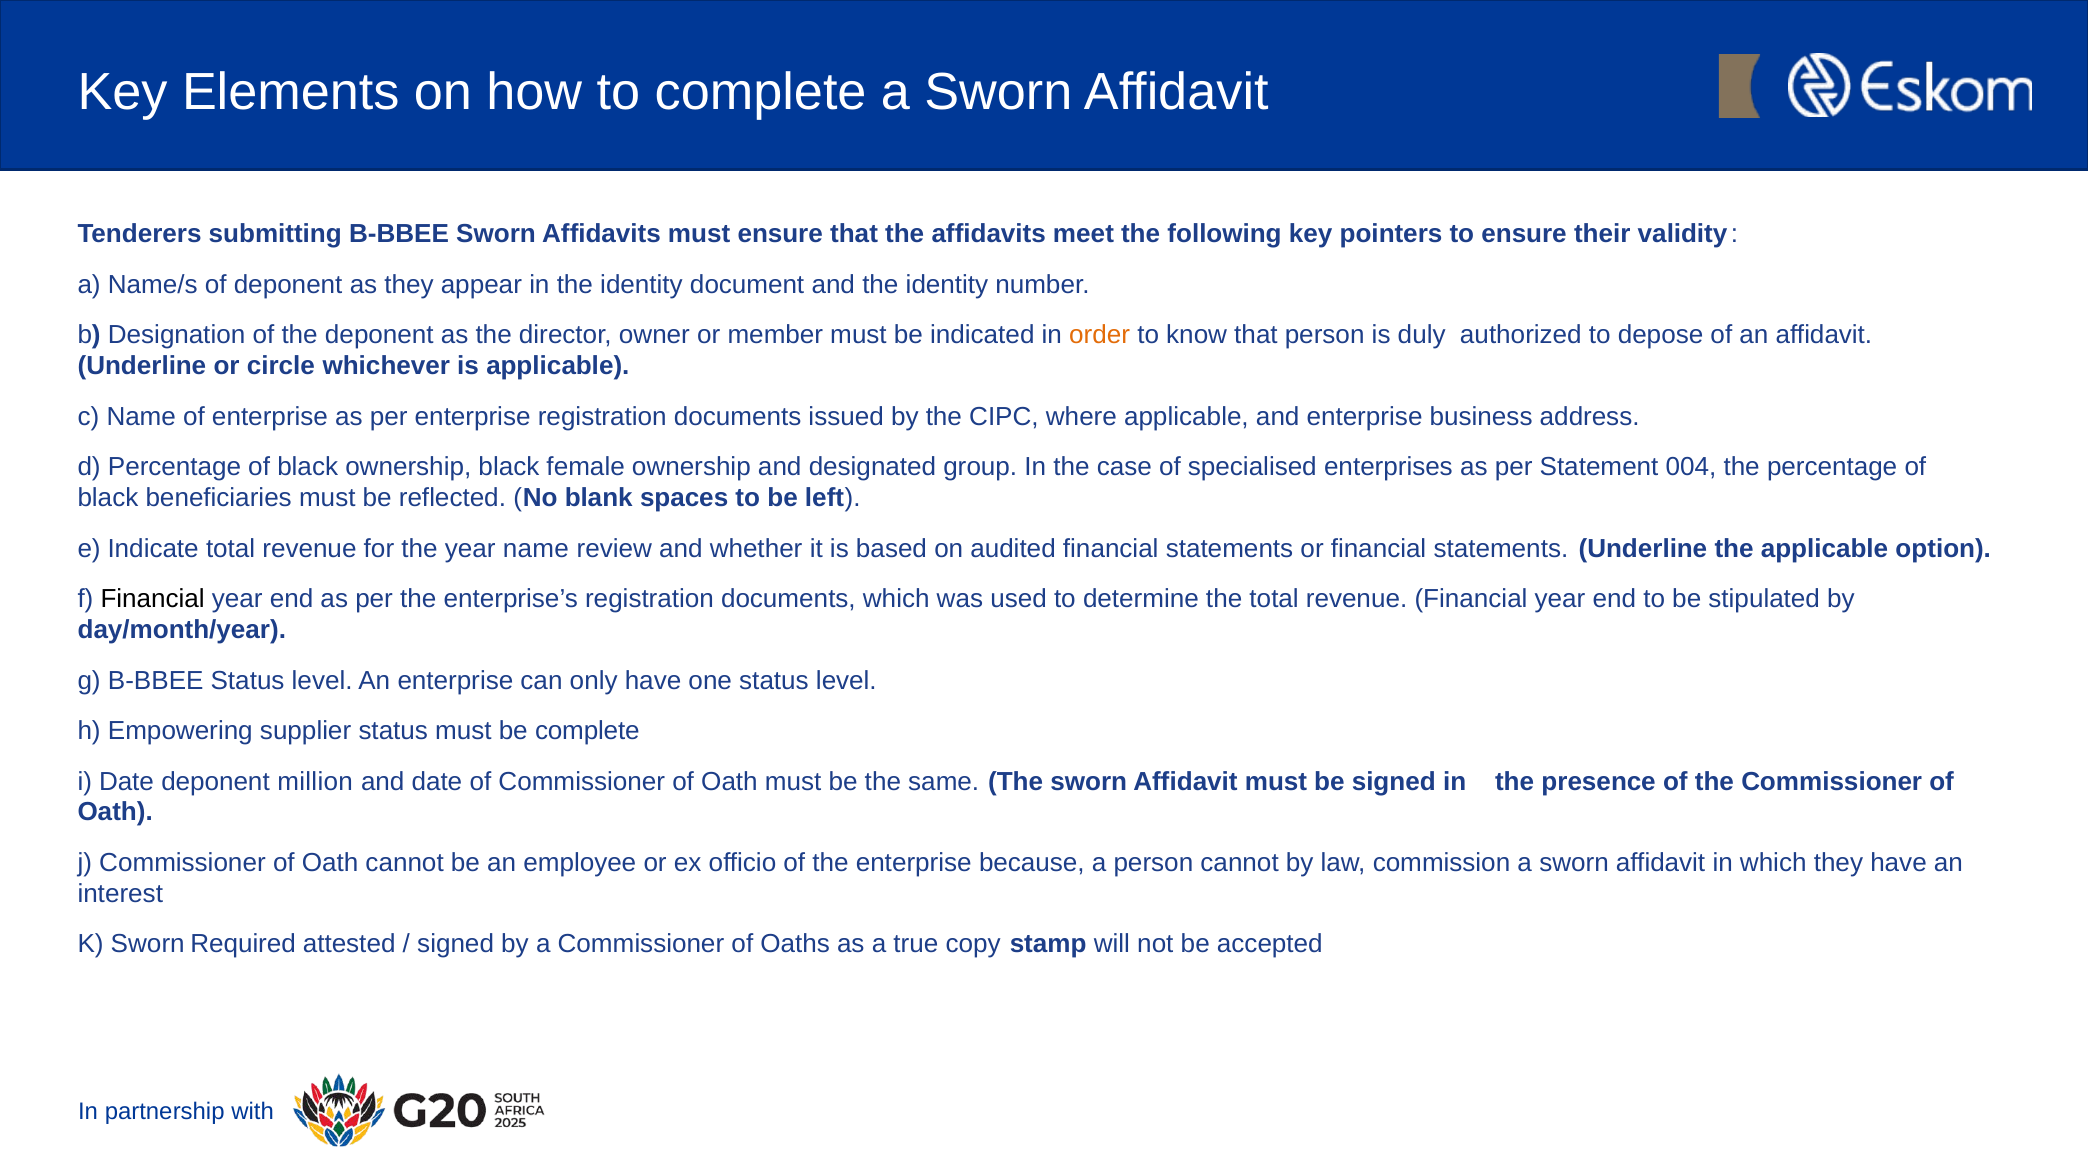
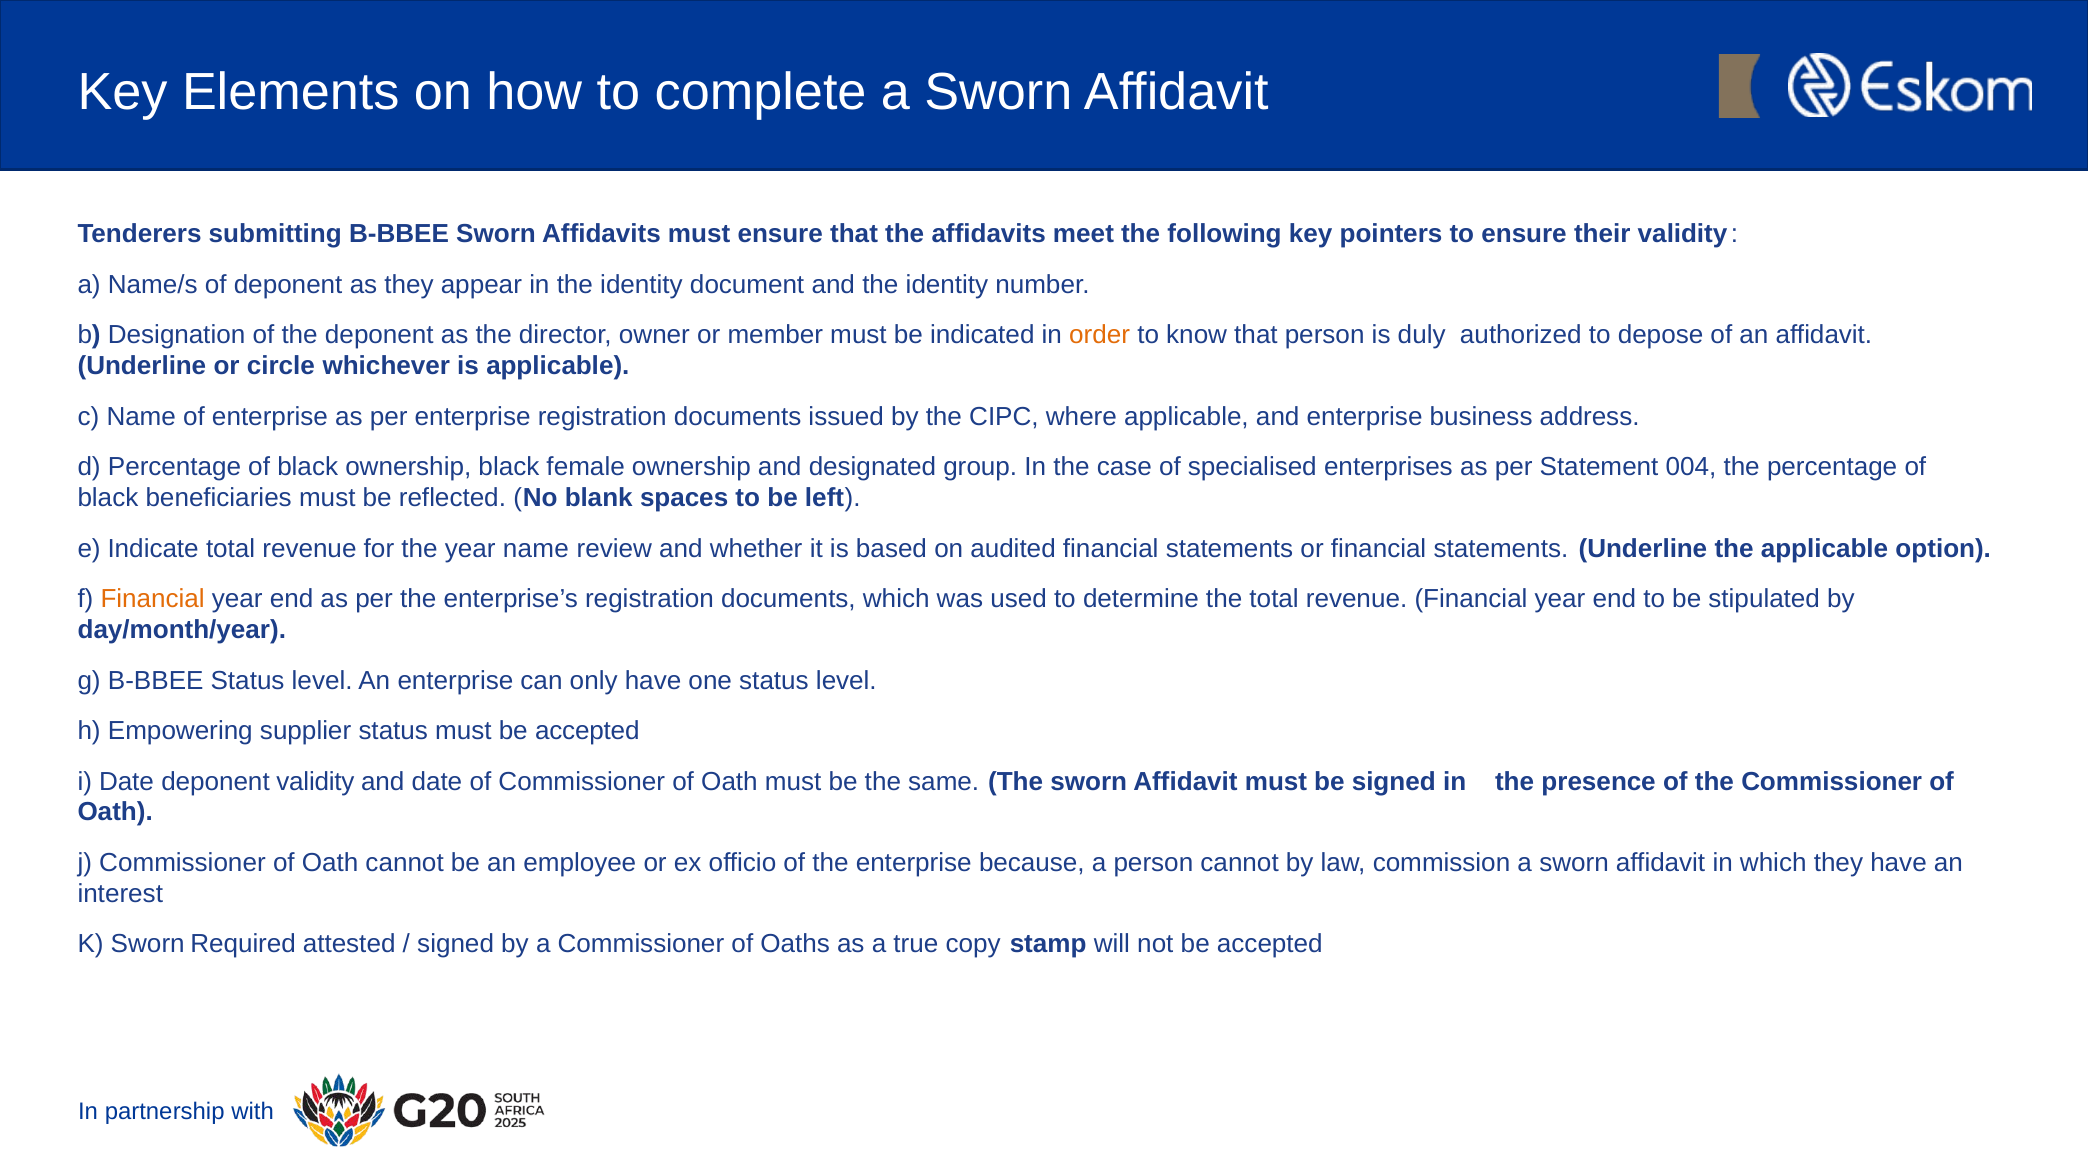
Financial at (153, 599) colour: black -> orange
must be complete: complete -> accepted
deponent million: million -> validity
